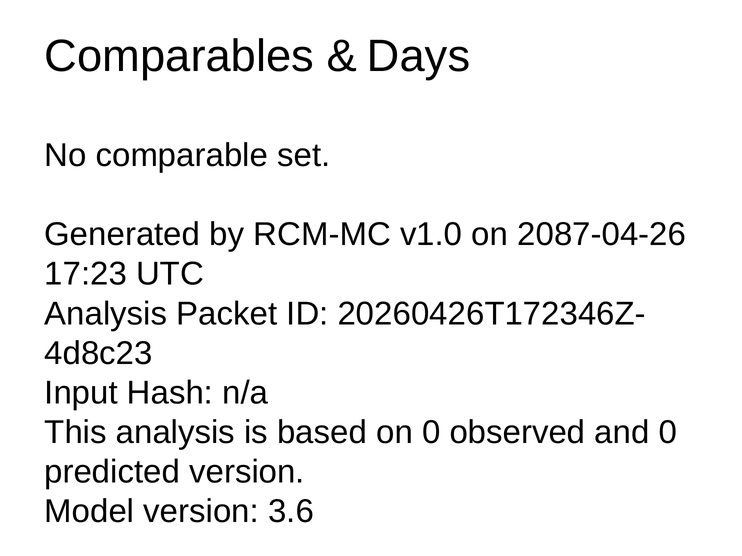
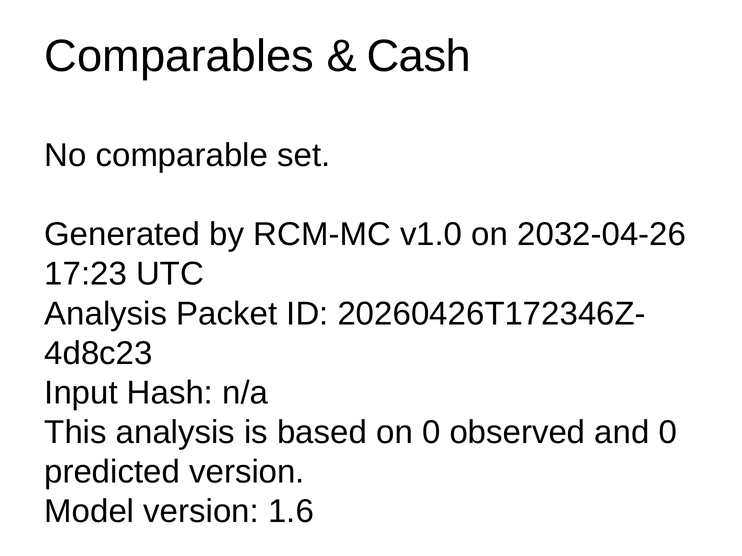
Days: Days -> Cash
2087-04-26: 2087-04-26 -> 2032-04-26
3.6: 3.6 -> 1.6
